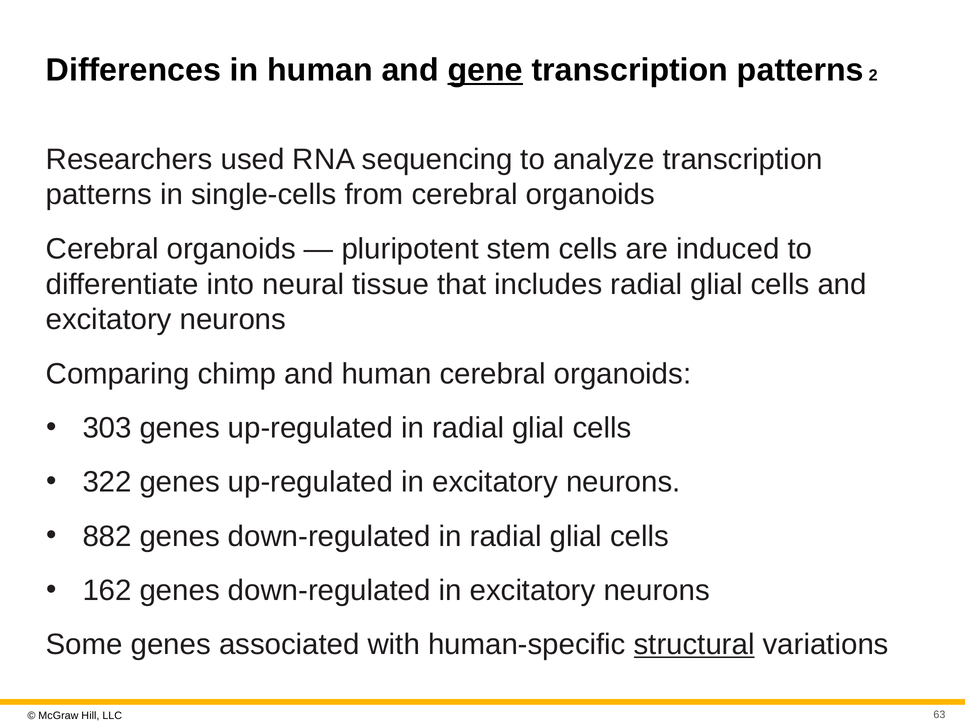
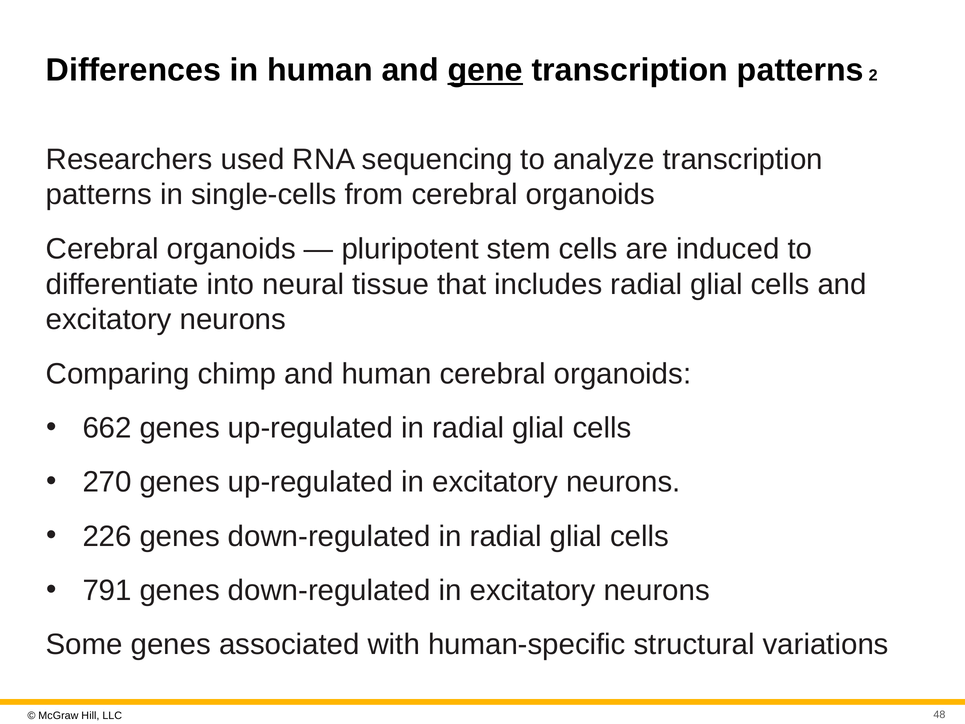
303: 303 -> 662
322: 322 -> 270
882: 882 -> 226
162: 162 -> 791
structural underline: present -> none
63: 63 -> 48
